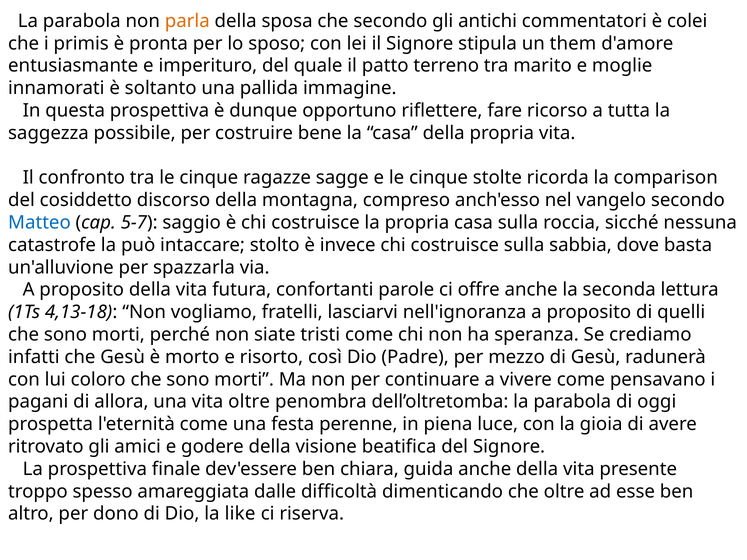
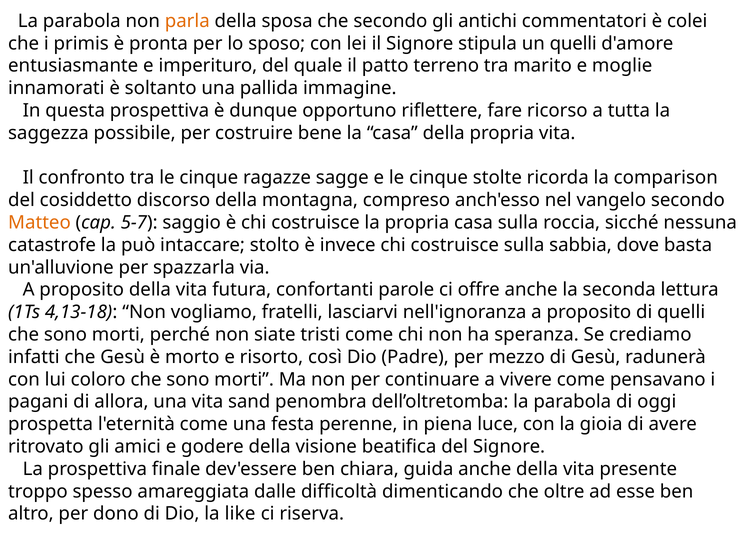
un them: them -> quelli
Matteo colour: blue -> orange
vita oltre: oltre -> sand
